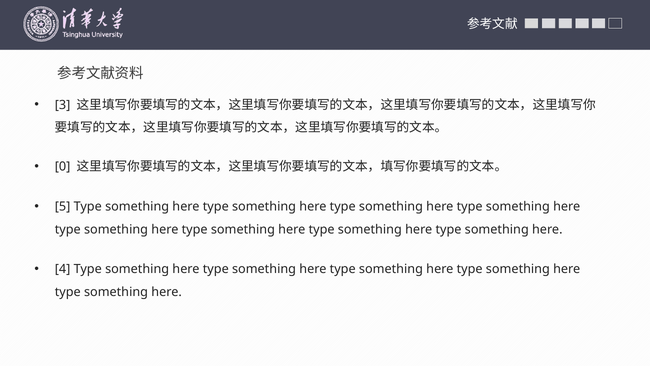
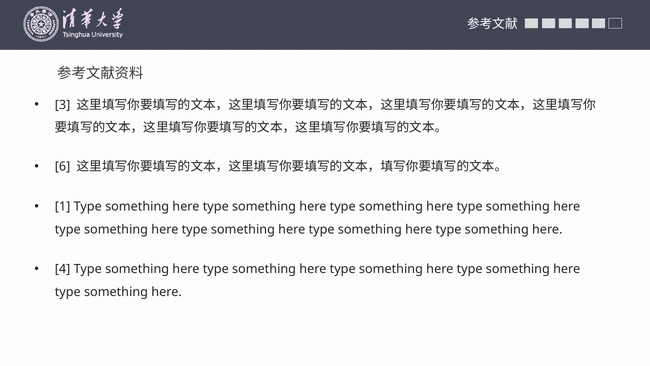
0: 0 -> 6
5: 5 -> 1
